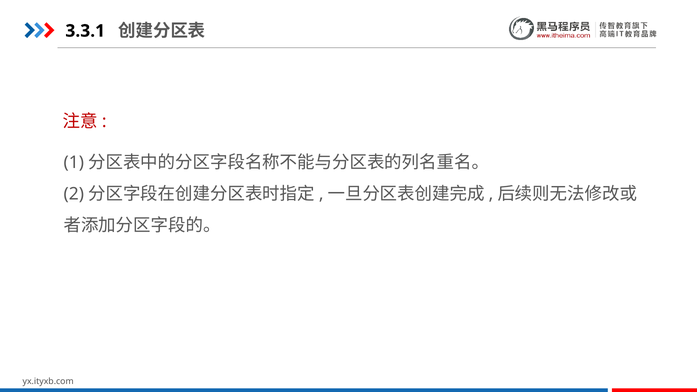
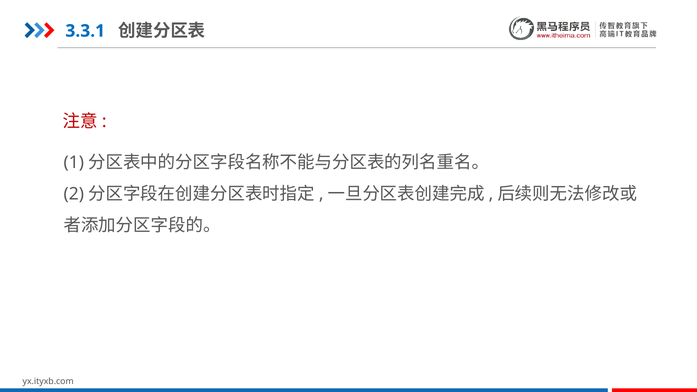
3.3.1 colour: black -> blue
